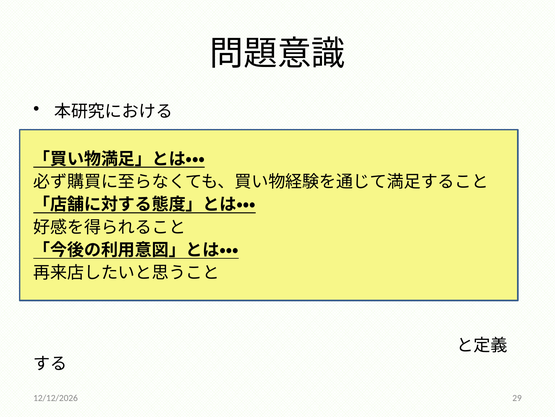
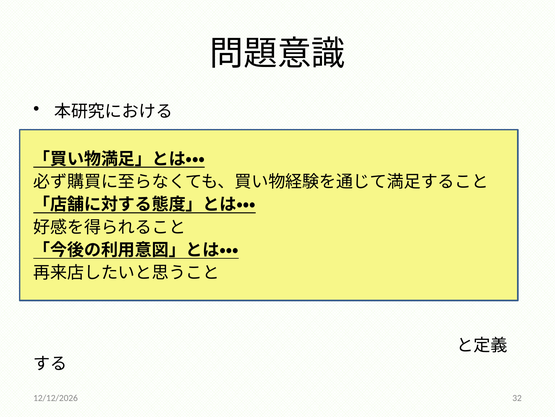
29: 29 -> 32
